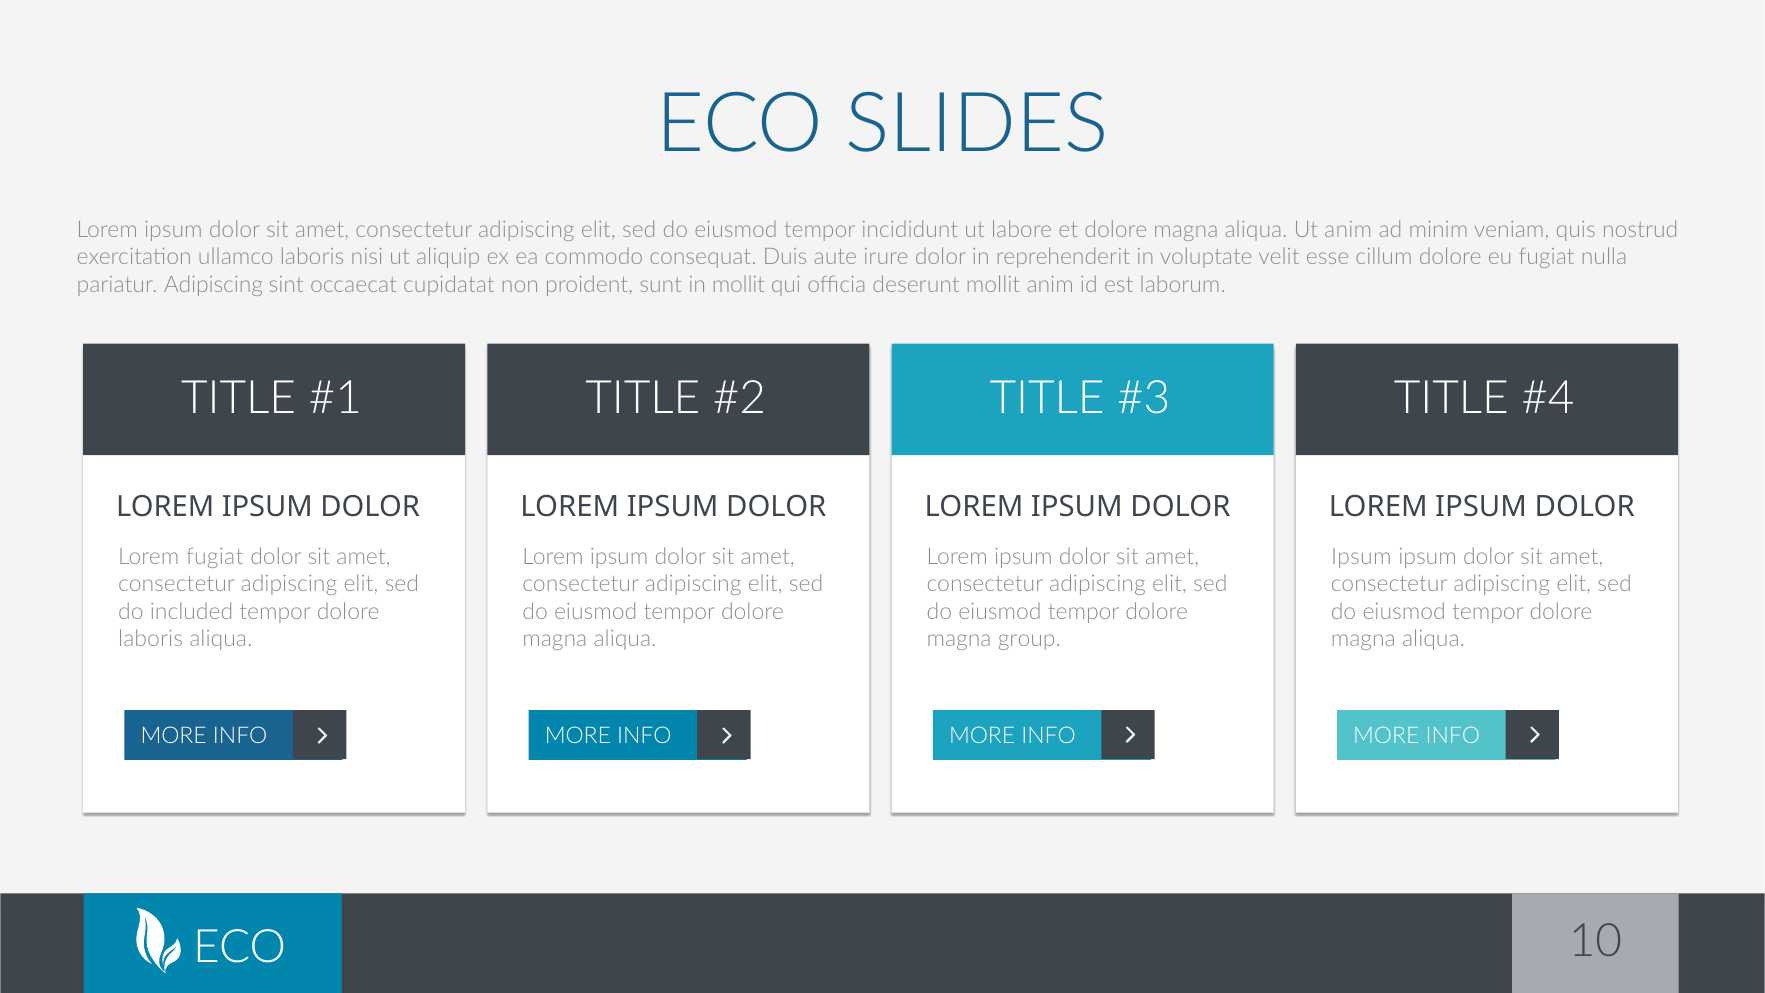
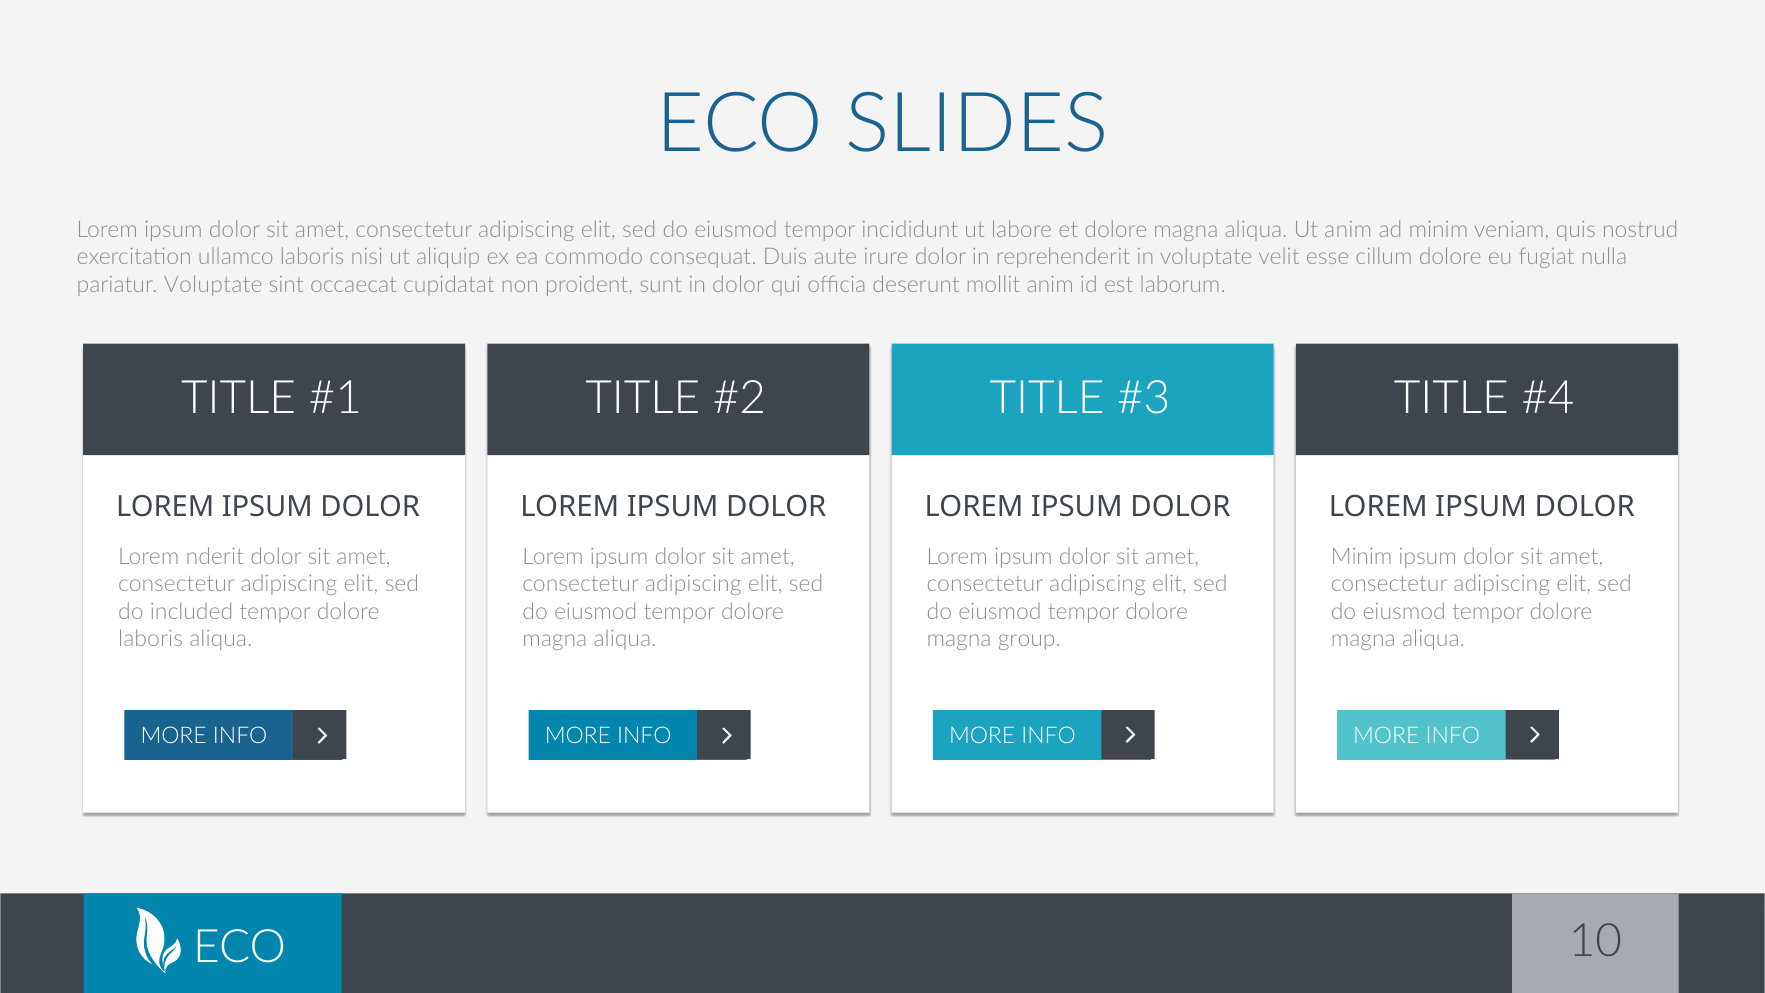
pariatur Adipiscing: Adipiscing -> Voluptate
in mollit: mollit -> dolor
Lorem fugiat: fugiat -> nderit
Ipsum at (1361, 556): Ipsum -> Minim
